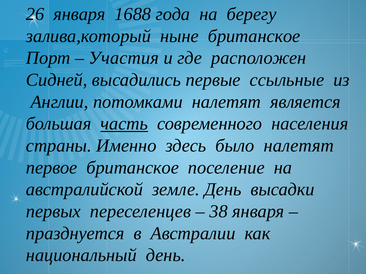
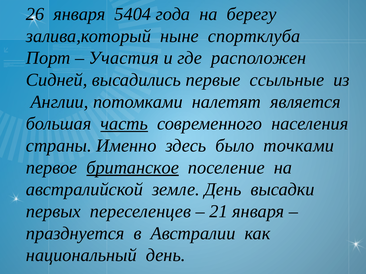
1688: 1688 -> 5404
ныне британское: британское -> спортклуба
было налетят: налетят -> точками
британское at (133, 168) underline: none -> present
38: 38 -> 21
